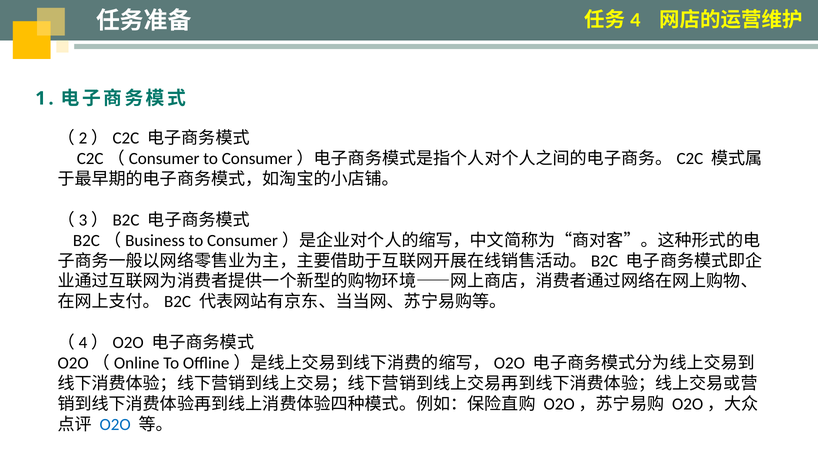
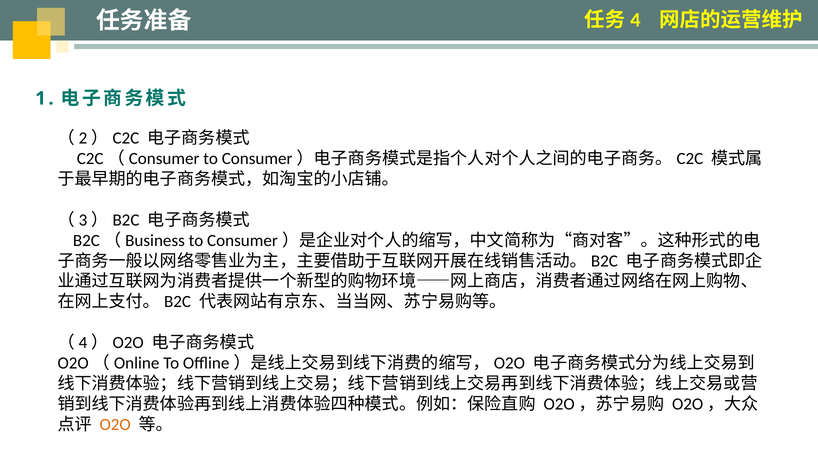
O2O colour: blue -> orange
